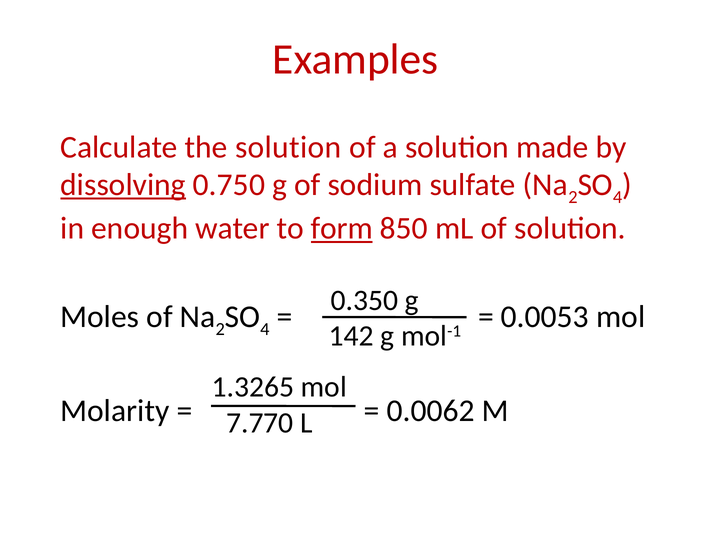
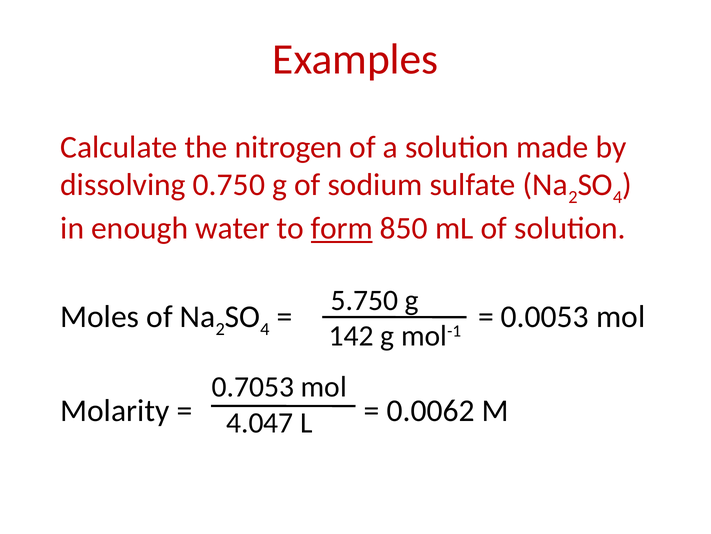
the solution: solution -> nitrogen
dissolving underline: present -> none
0.350: 0.350 -> 5.750
1.3265: 1.3265 -> 0.7053
7.770: 7.770 -> 4.047
